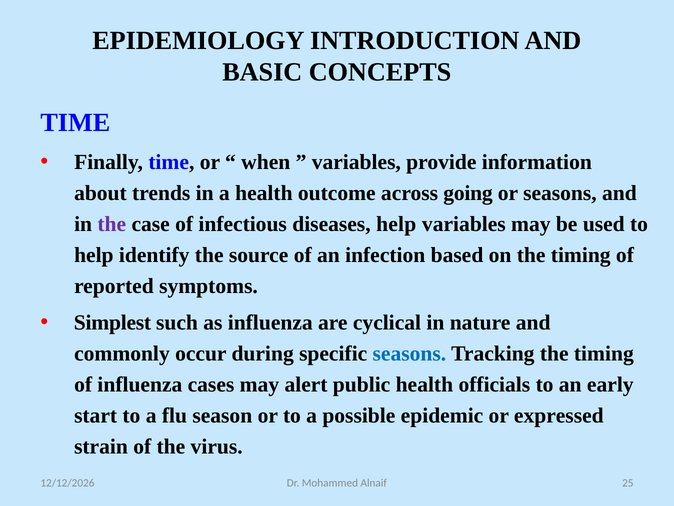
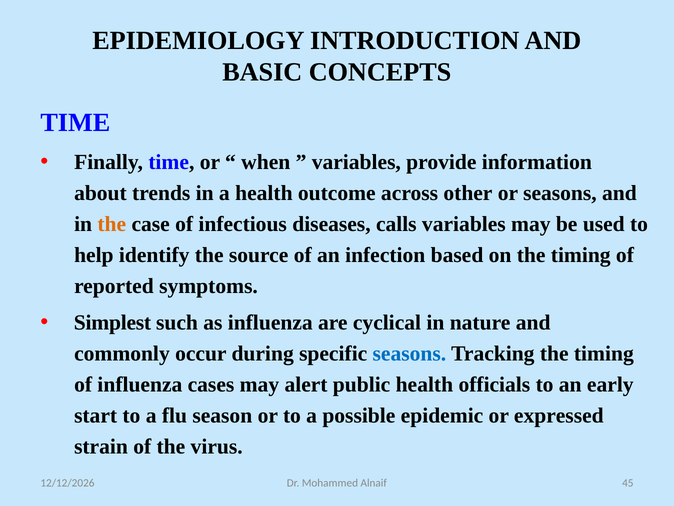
going: going -> other
the at (112, 224) colour: purple -> orange
diseases help: help -> calls
25: 25 -> 45
